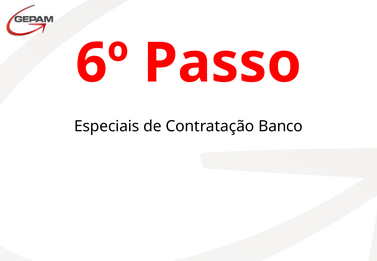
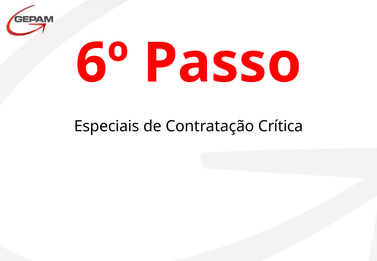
Banco: Banco -> Crítica
